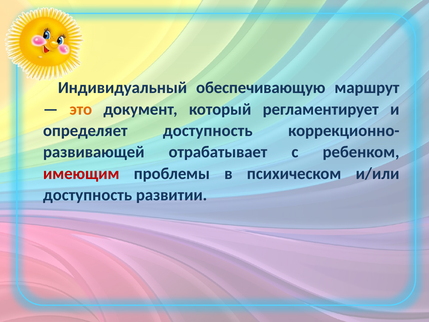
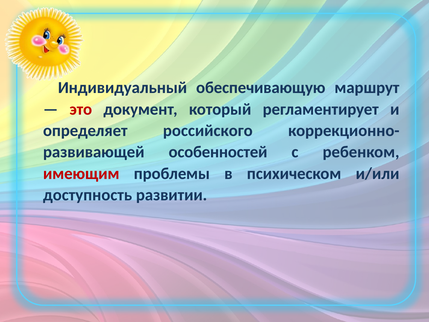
это colour: orange -> red
определяет доступность: доступность -> российского
отрабатывает: отрабатывает -> особенностей
